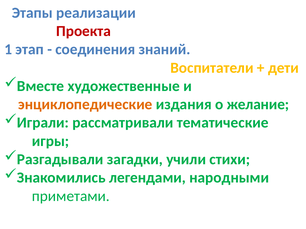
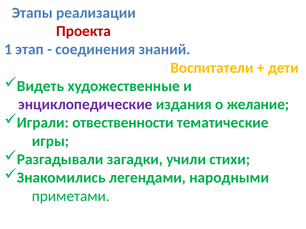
Вместе: Вместе -> Видеть
энциклопедические colour: orange -> purple
рассматривали: рассматривали -> отвественности
